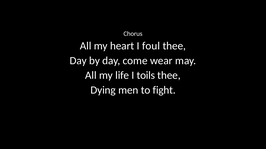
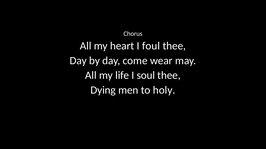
toils: toils -> soul
fight: fight -> holy
